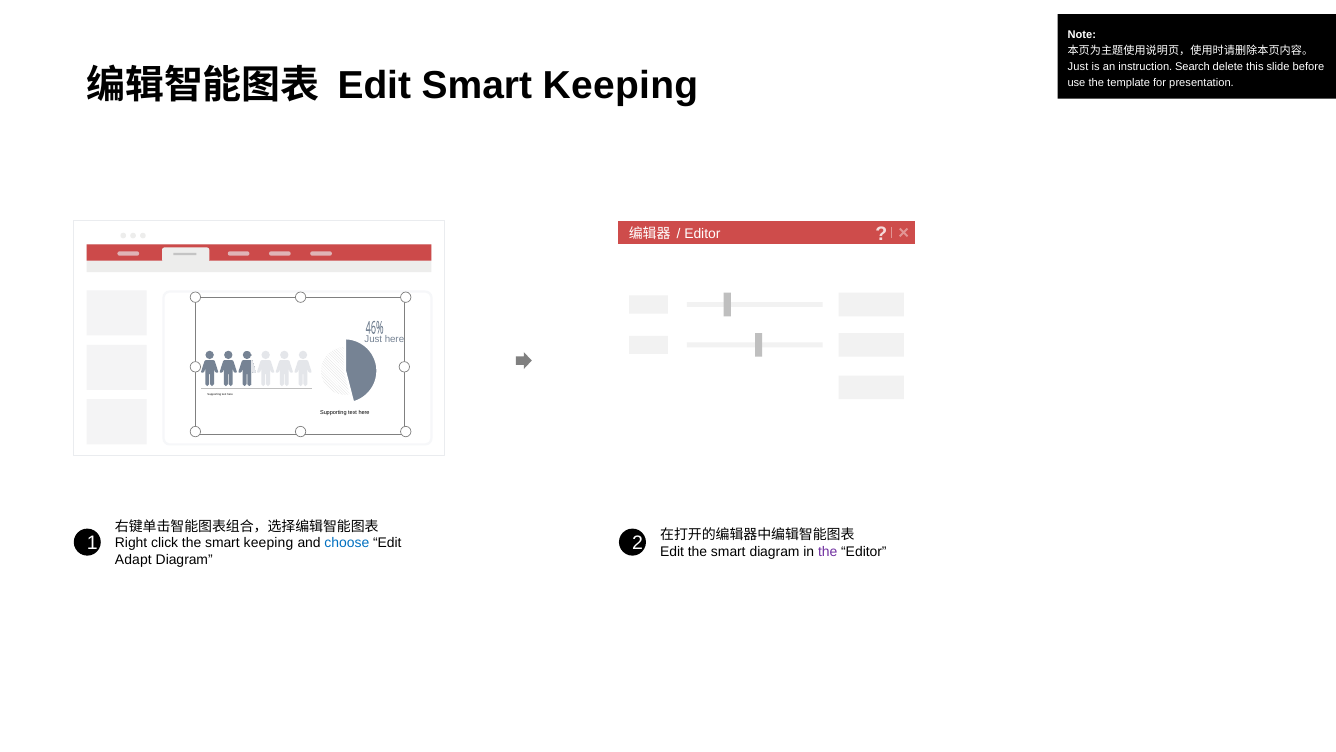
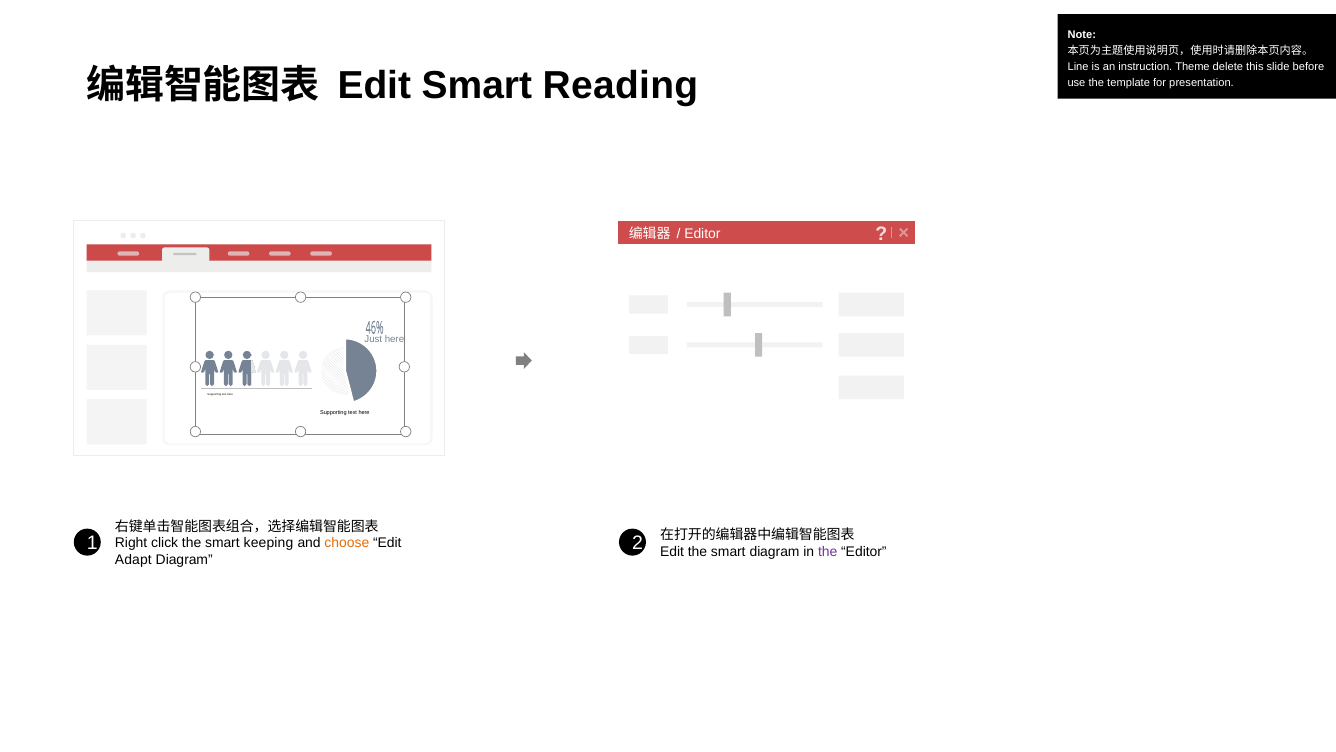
Just at (1078, 66): Just -> Line
Search: Search -> Theme
Edit Smart Keeping: Keeping -> Reading
choose colour: blue -> orange
